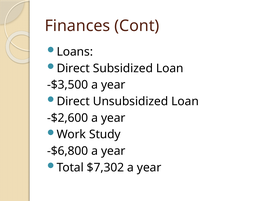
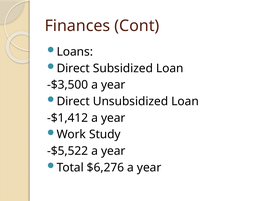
-$2,600: -$2,600 -> -$1,412
-$6,800: -$6,800 -> -$5,522
$7,302: $7,302 -> $6,276
